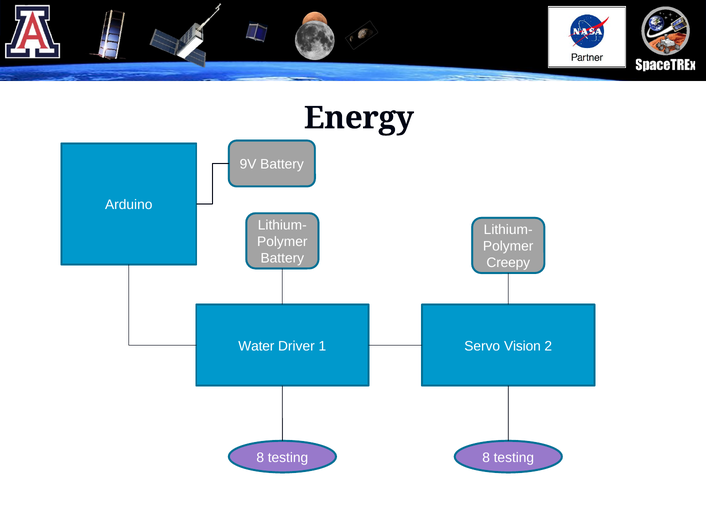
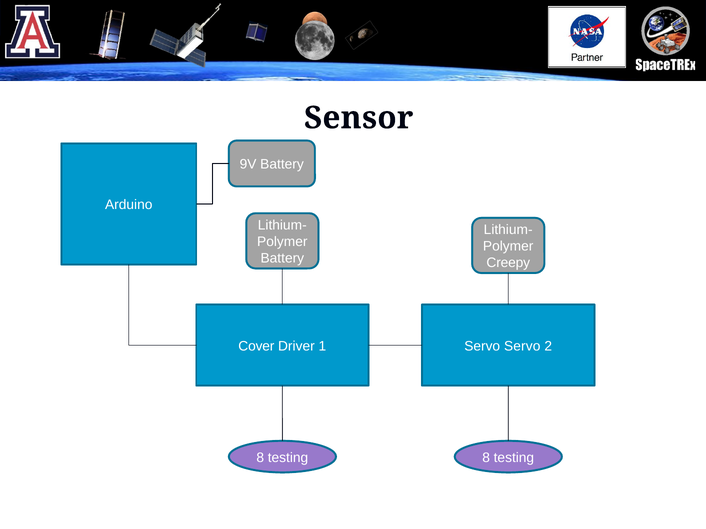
Energy: Energy -> Sensor
Water: Water -> Cover
Servo Vision: Vision -> Servo
